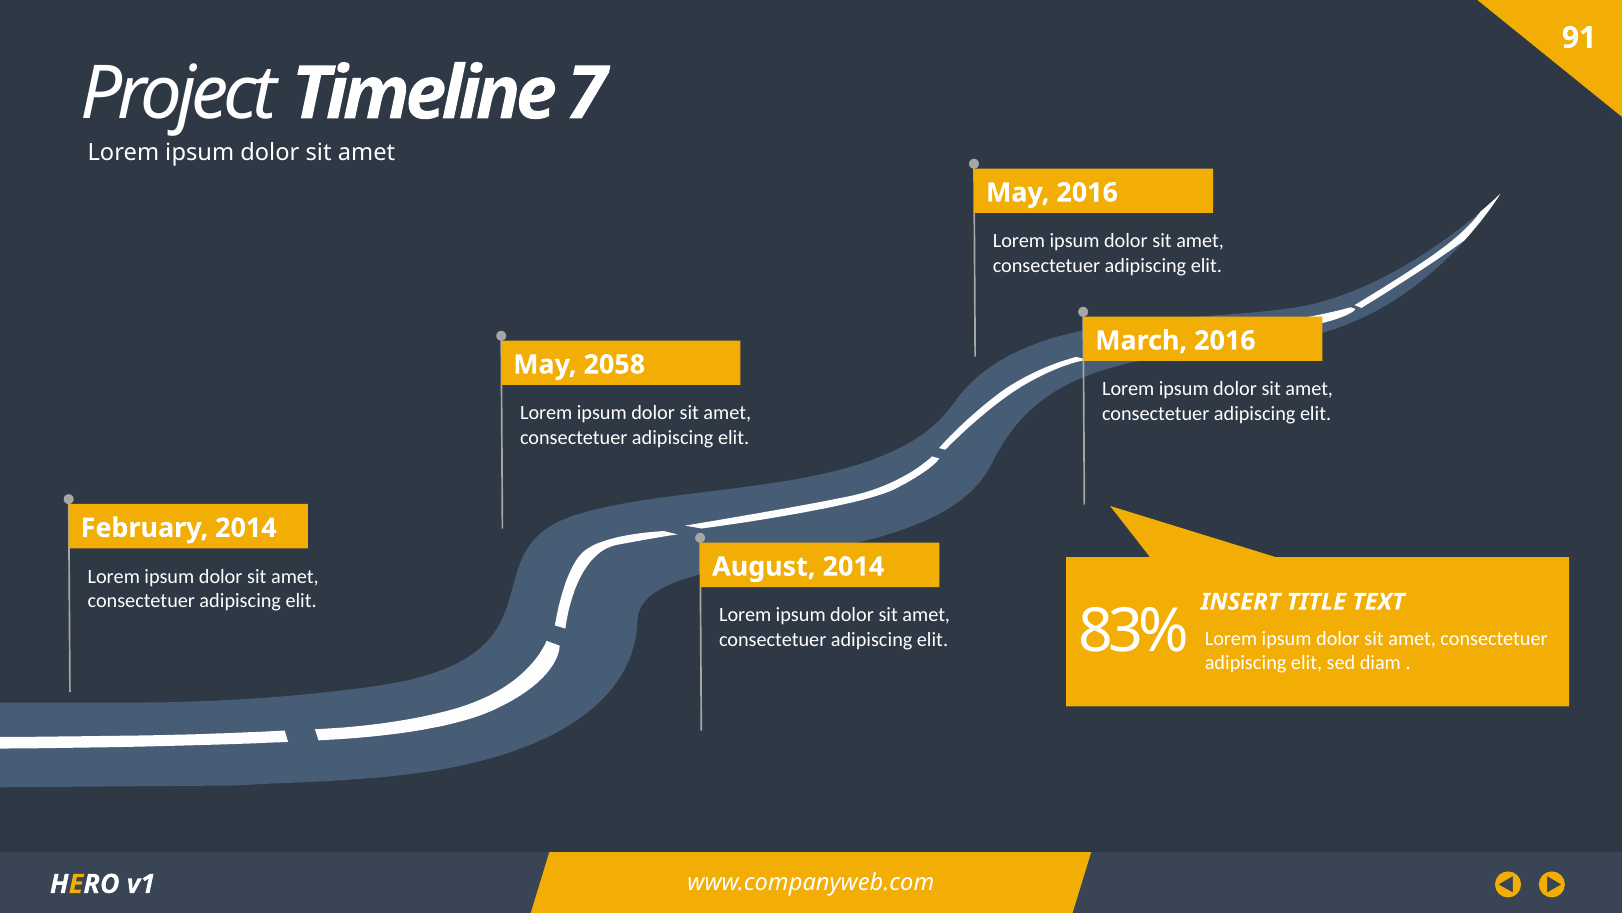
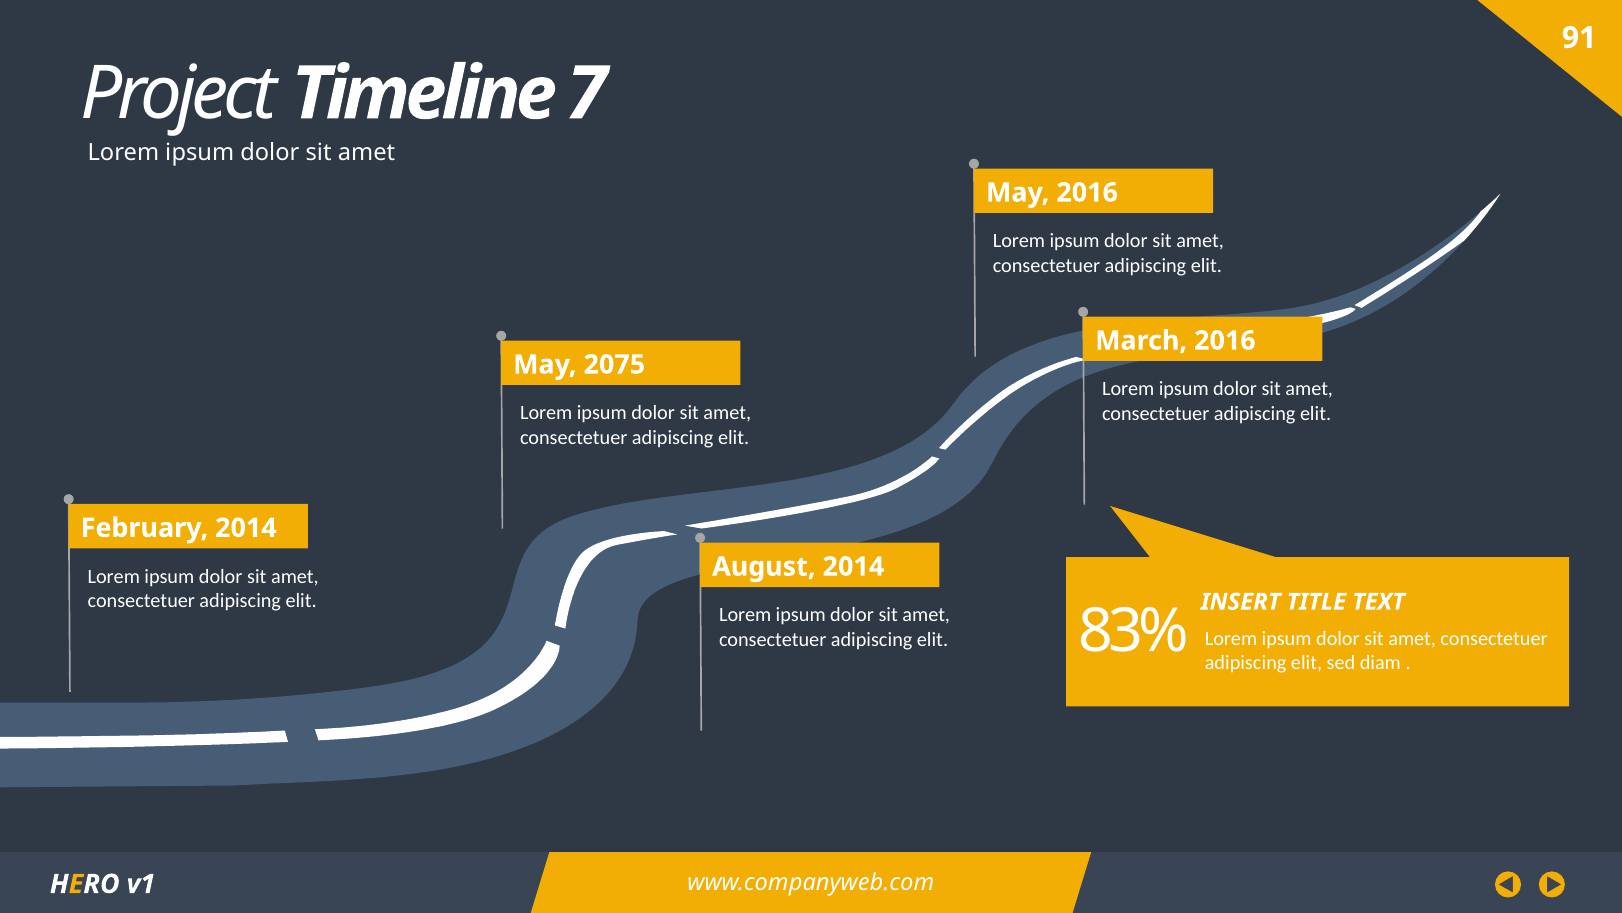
2058: 2058 -> 2075
